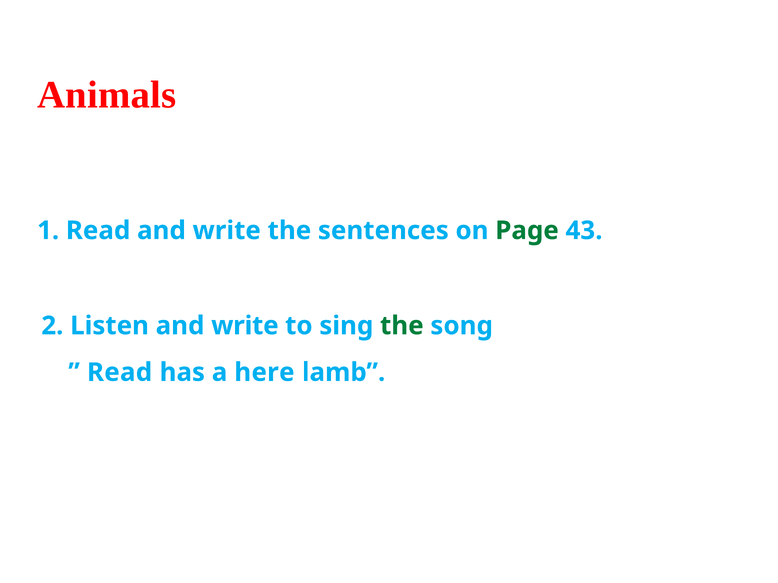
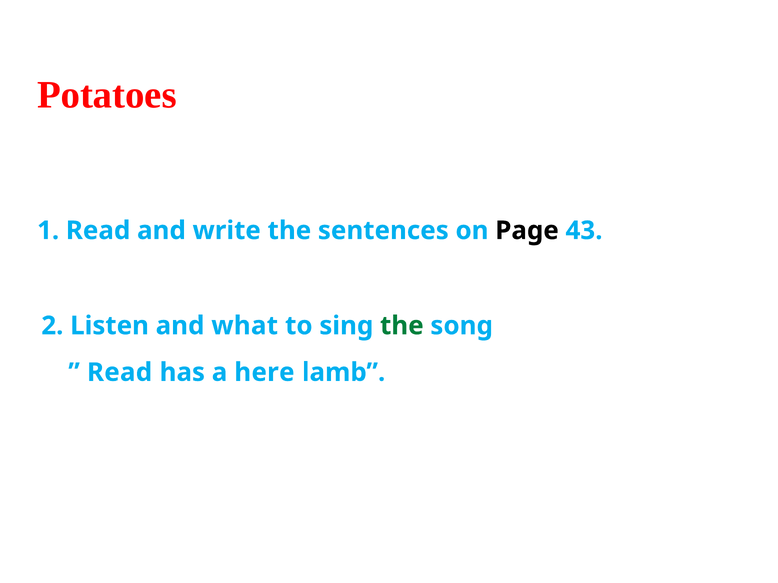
Animals: Animals -> Potatoes
Page colour: green -> black
Listen and write: write -> what
